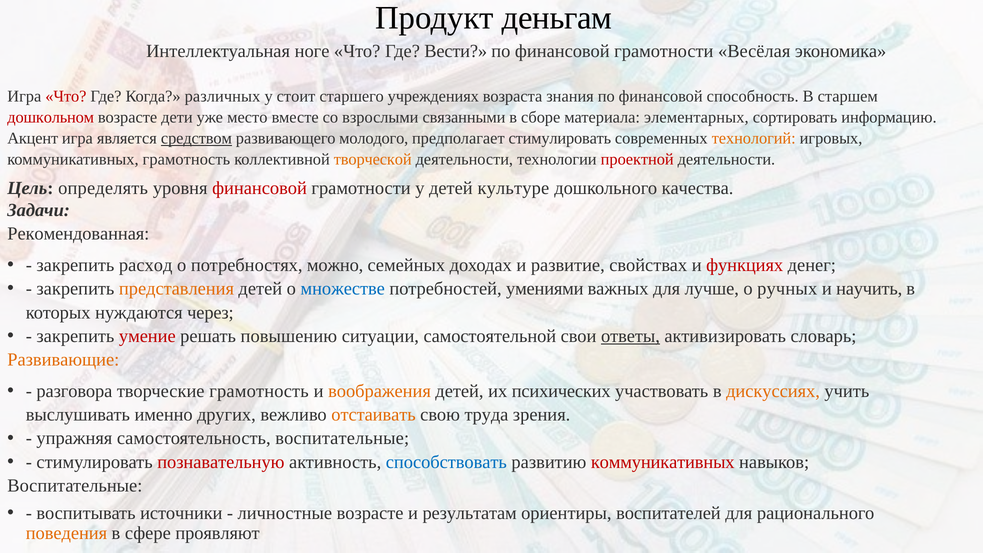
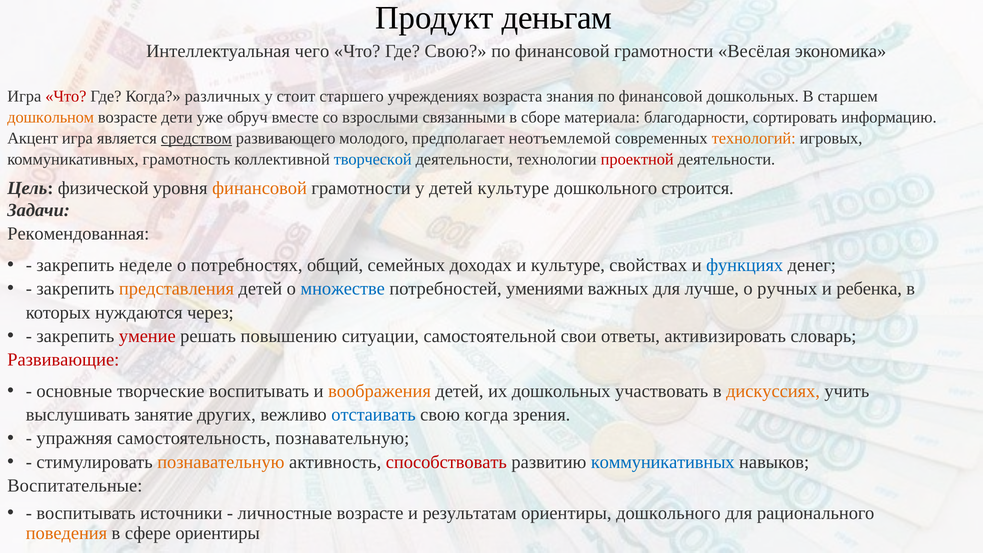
ноге: ноге -> чего
Где Вести: Вести -> Свою
финансовой способность: способность -> дошкольных
дошкольном colour: red -> orange
место: место -> обруч
элементарных: элементарных -> благодарности
предполагает стимулировать: стимулировать -> неотъемлемой
творческой colour: orange -> blue
определять: определять -> физической
финансовой at (260, 188) colour: red -> orange
качества: качества -> строится
расход: расход -> неделе
можно: можно -> общий
и развитие: развитие -> культуре
функциях colour: red -> blue
научить: научить -> ребенка
ответы underline: present -> none
Развивающие colour: orange -> red
разговора: разговора -> основные
творческие грамотность: грамотность -> воспитывать
их психических: психических -> дошкольных
именно: именно -> занятие
отстаивать colour: orange -> blue
свою труда: труда -> когда
самостоятельность воспитательные: воспитательные -> познавательную
познавательную at (221, 462) colour: red -> orange
способствовать colour: blue -> red
коммуникативных at (663, 462) colour: red -> blue
ориентиры воспитателей: воспитателей -> дошкольного
сфере проявляют: проявляют -> ориентиры
